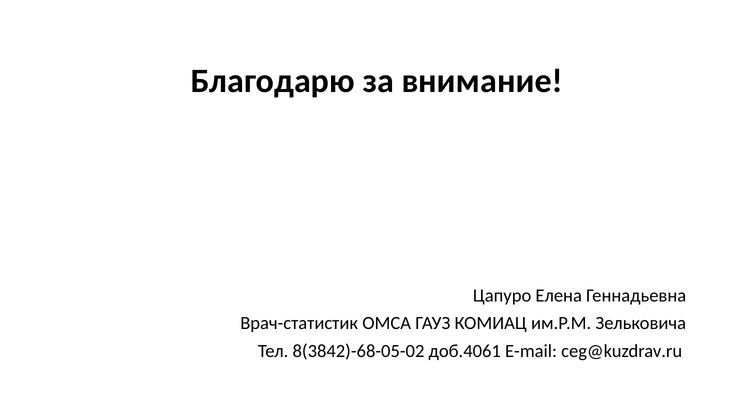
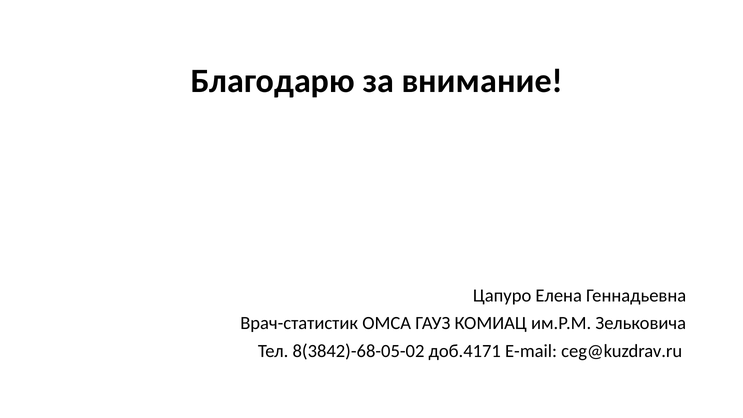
доб.4061: доб.4061 -> доб.4171
